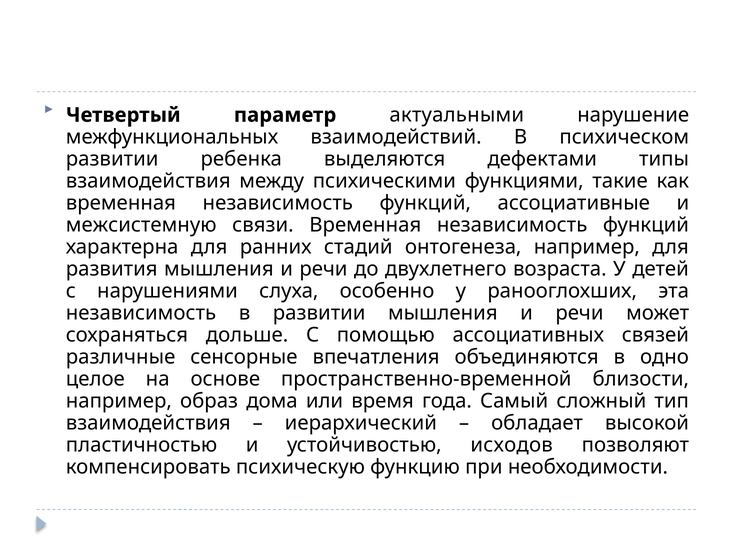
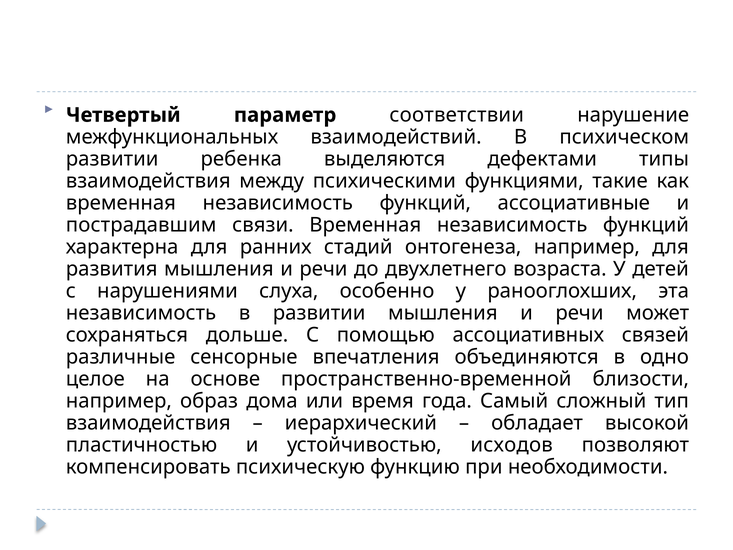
актуальными: актуальными -> соответствии
межсистемную: межсистемную -> пострадавшим
